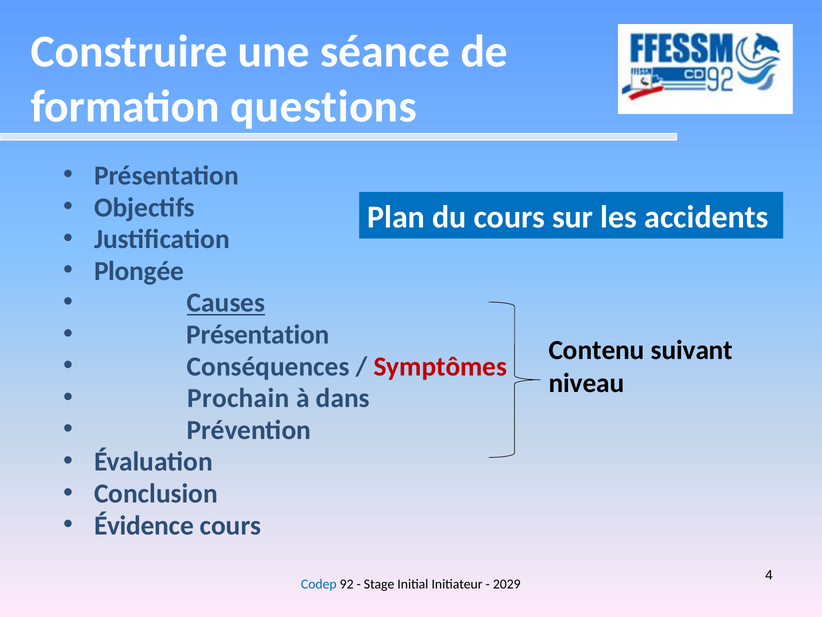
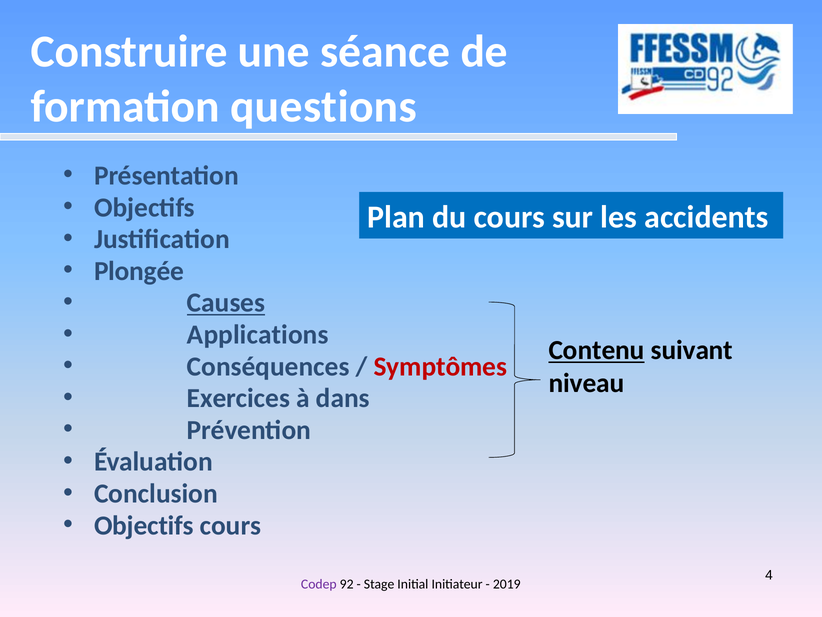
Présentation at (258, 334): Présentation -> Applications
Contenu underline: none -> present
Prochain: Prochain -> Exercices
Évidence at (144, 525): Évidence -> Objectifs
Codep colour: blue -> purple
2029: 2029 -> 2019
